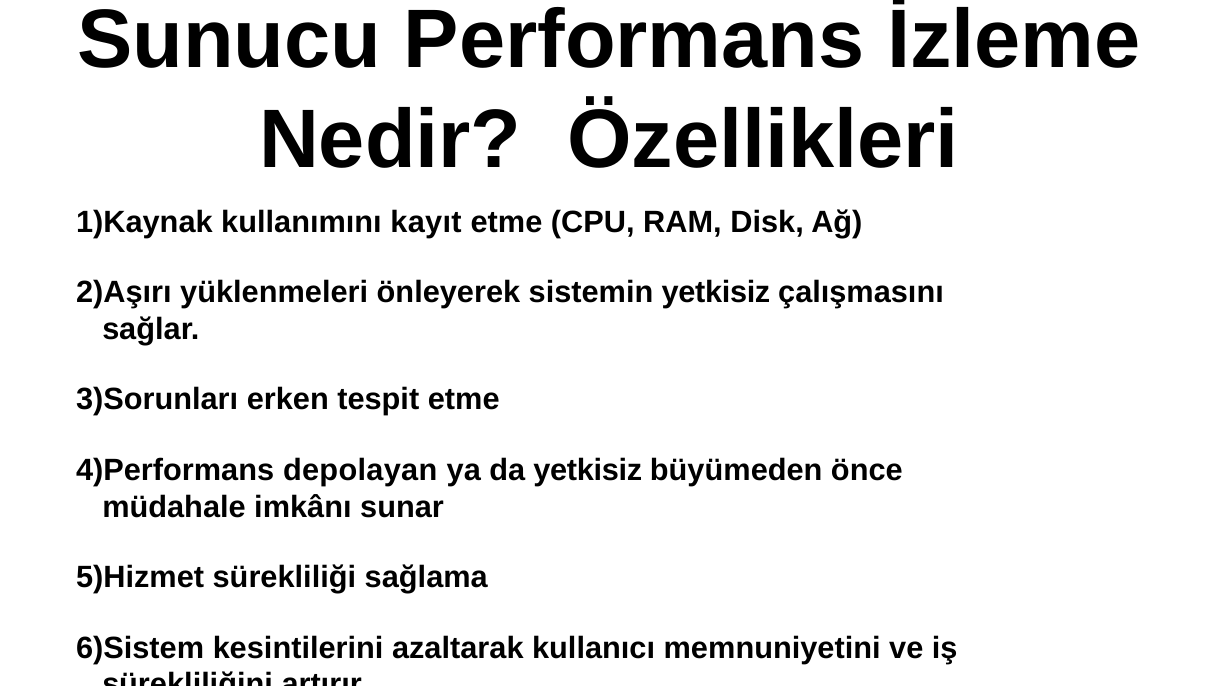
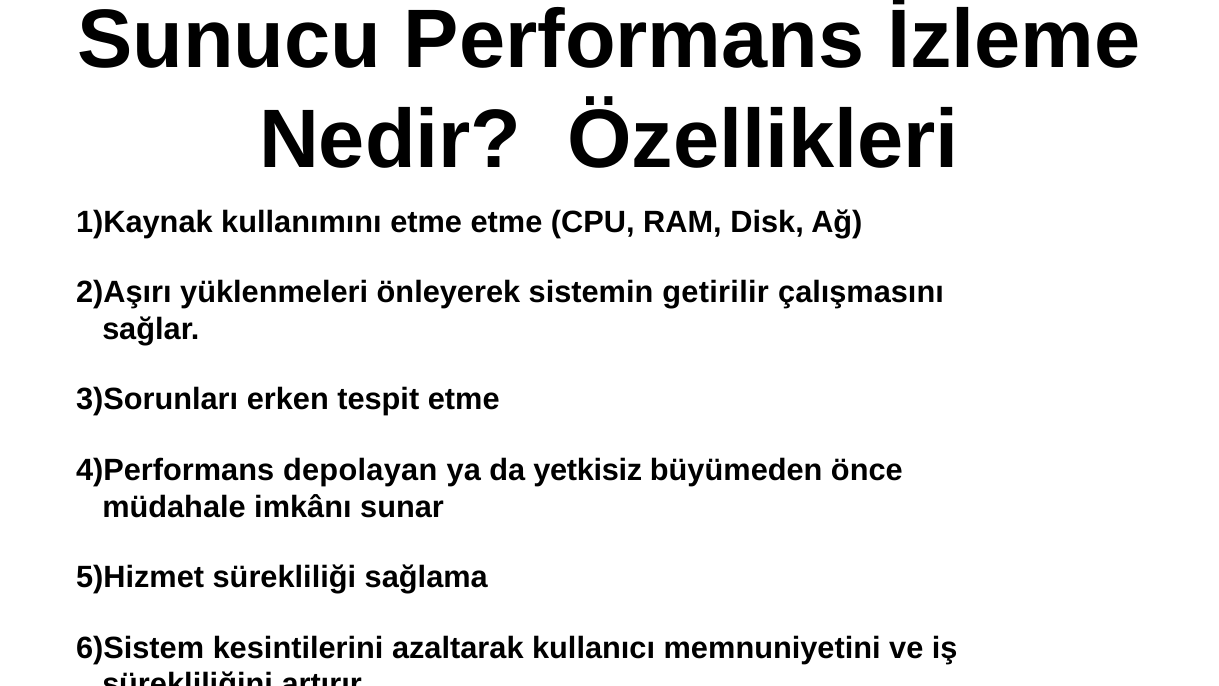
kullanımını kayıt: kayıt -> etme
sistemin yetkisiz: yetkisiz -> getirilir
